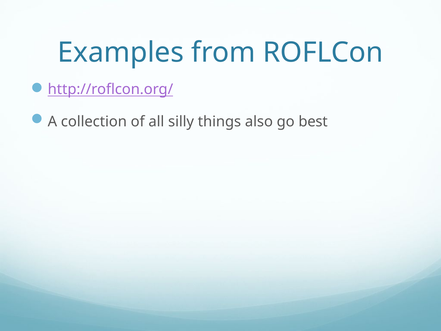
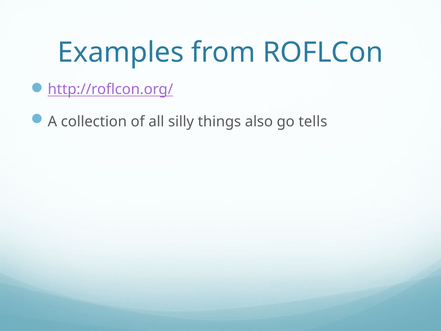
best: best -> tells
